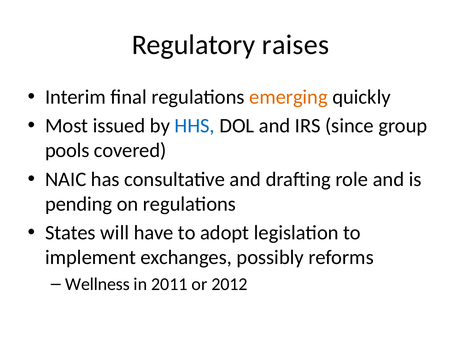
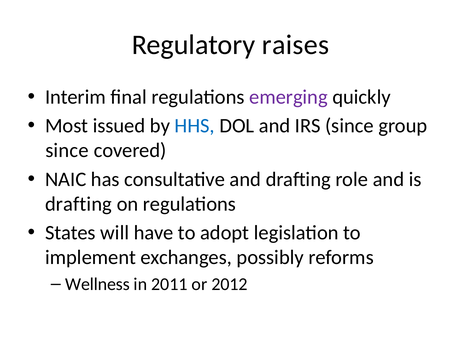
emerging colour: orange -> purple
pools at (67, 150): pools -> since
pending at (79, 204): pending -> drafting
